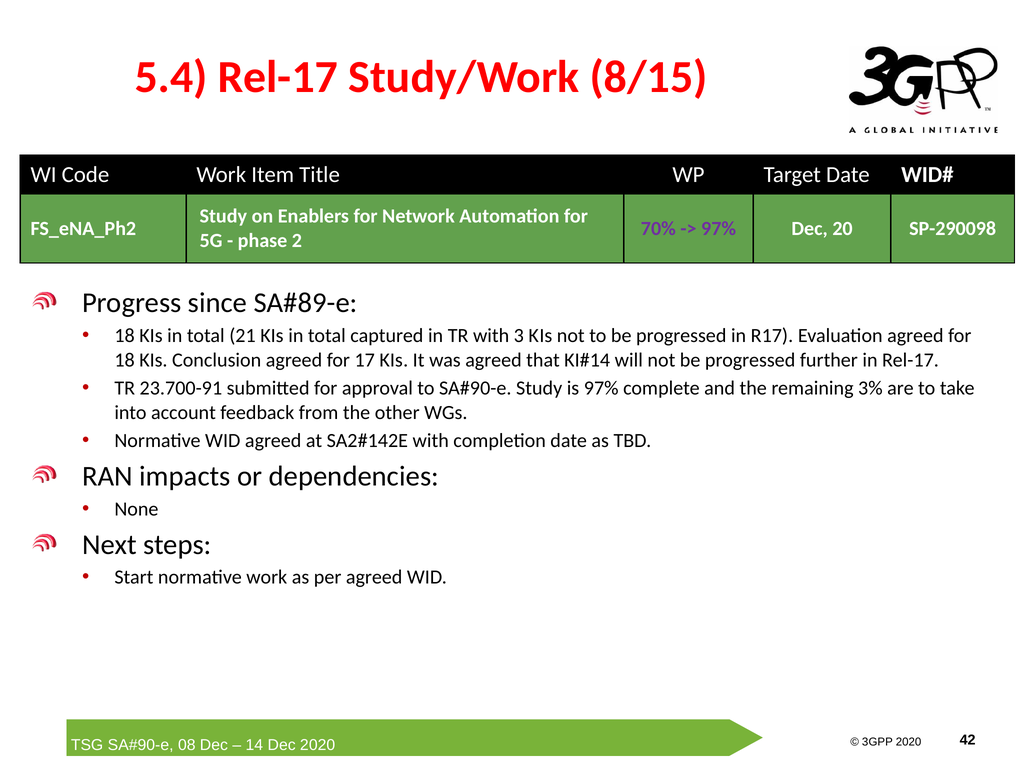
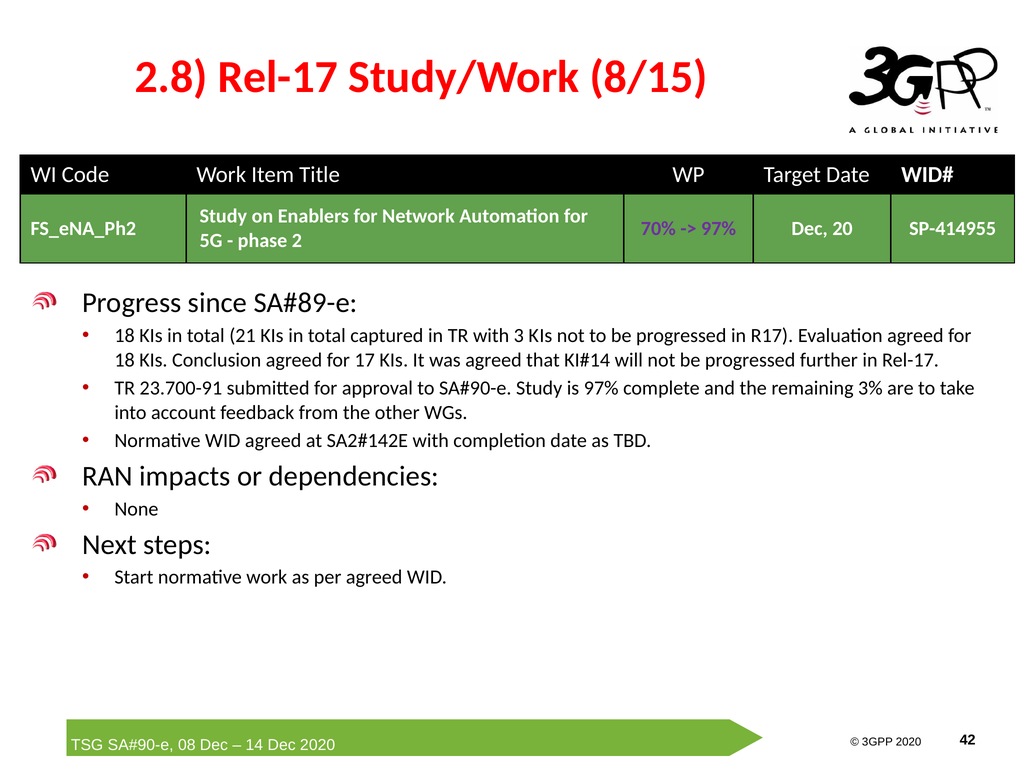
5.4: 5.4 -> 2.8
SP-290098: SP-290098 -> SP-414955
